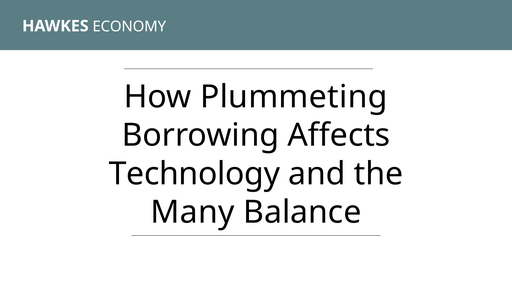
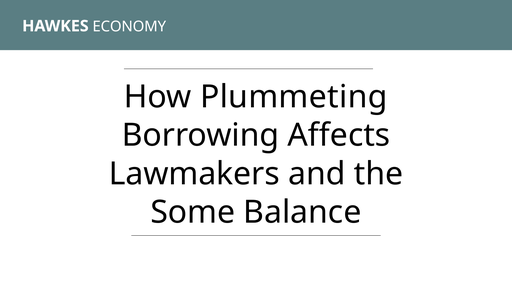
Technology: Technology -> Lawmakers
Many: Many -> Some
